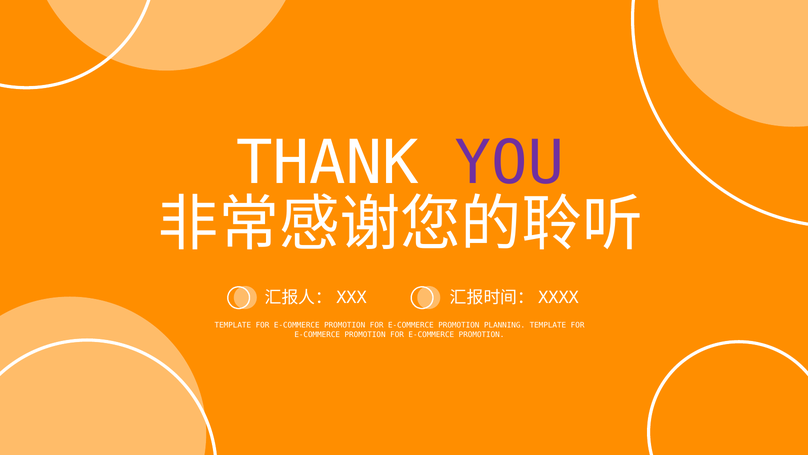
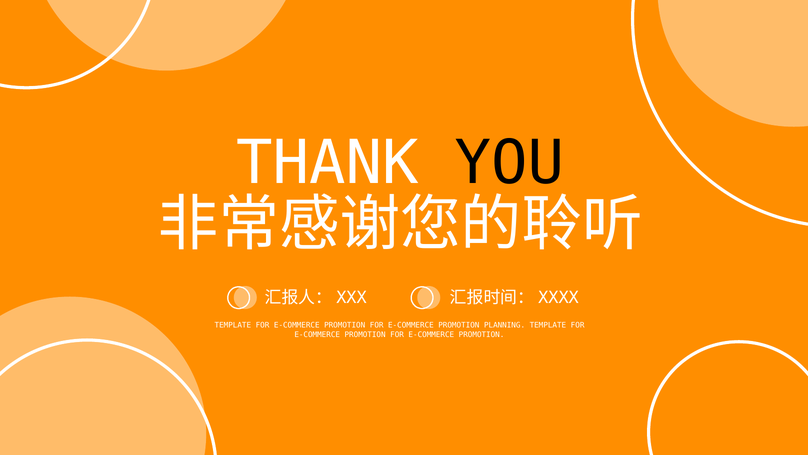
YOU colour: purple -> black
